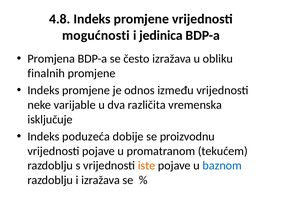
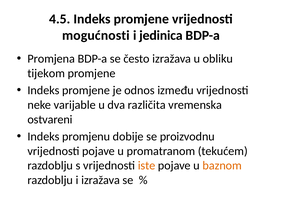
4.8: 4.8 -> 4.5
finalnih: finalnih -> tijekom
isključuje: isključuje -> ostvareni
poduzeća: poduzeća -> promjenu
baznom colour: blue -> orange
